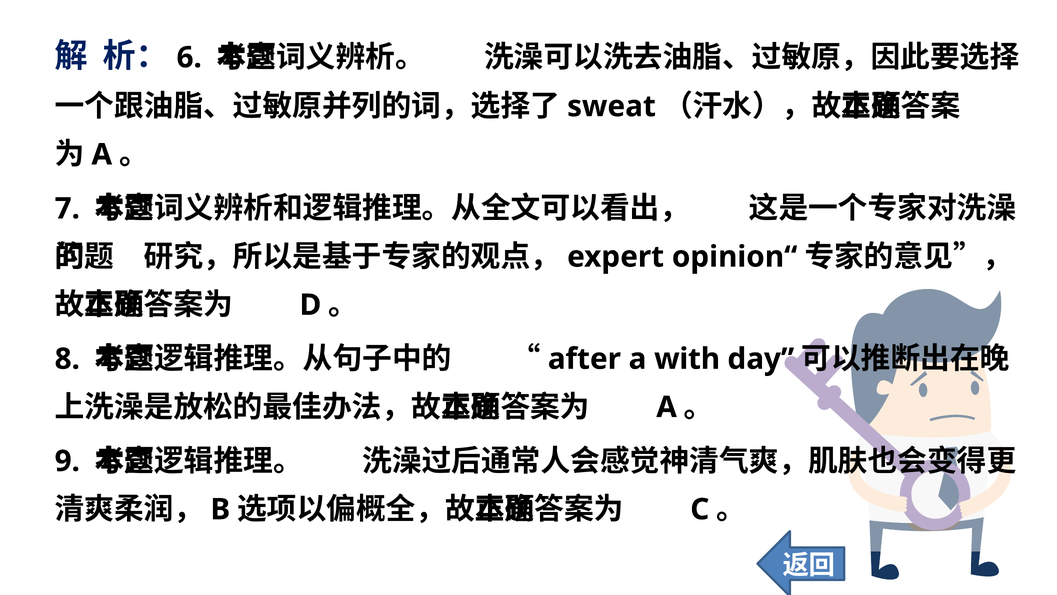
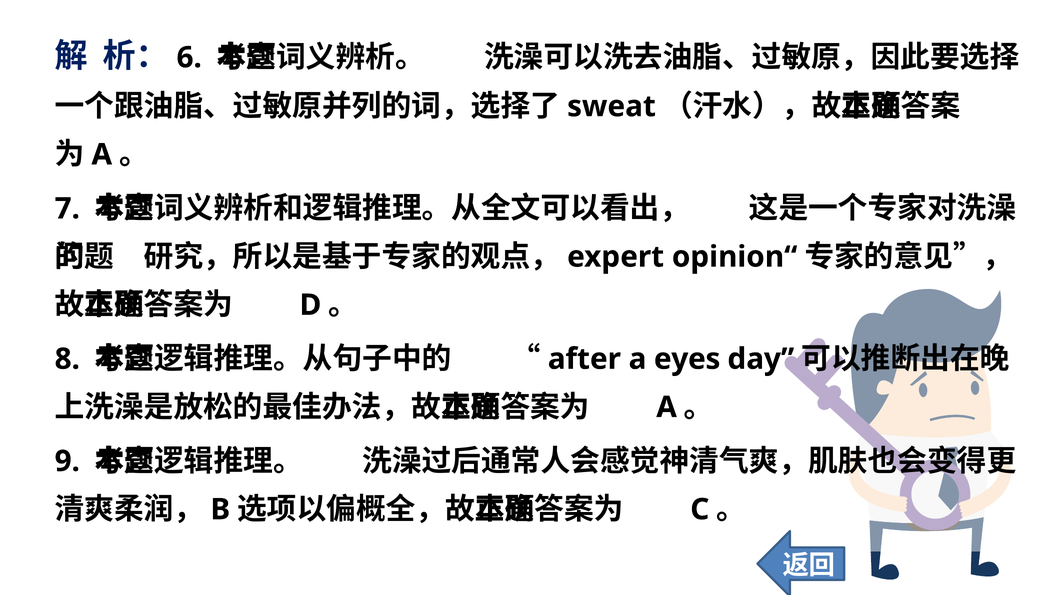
with: with -> eyes
